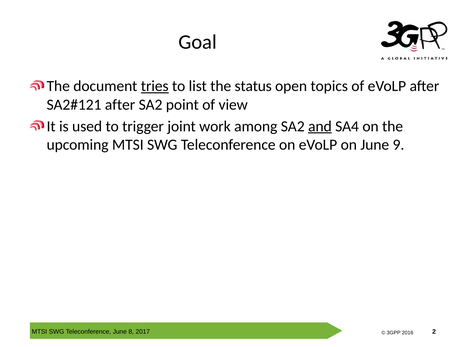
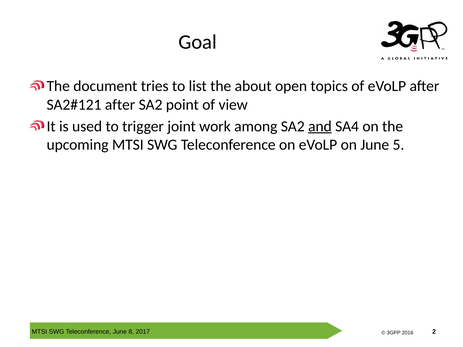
tries underline: present -> none
status: status -> about
9: 9 -> 5
